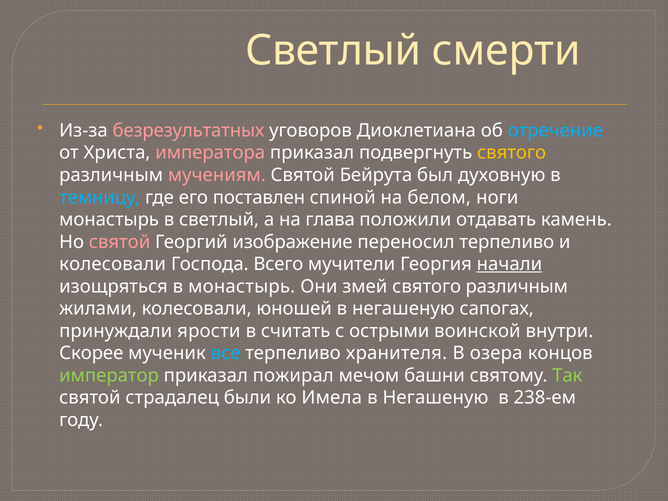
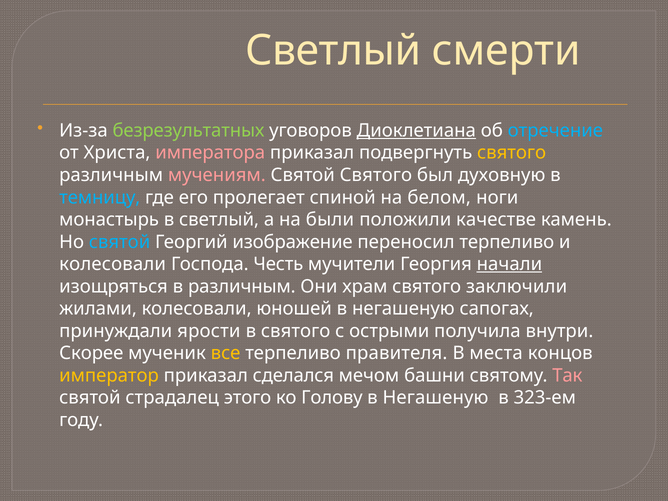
безрезультатных colour: pink -> light green
Диоклетиана underline: none -> present
Святой Бейрута: Бейрута -> Святого
поставлен: поставлен -> пролегает
глава: глава -> были
отдавать: отдавать -> качестве
святой at (120, 242) colour: pink -> light blue
Всего: Всего -> Честь
в монастырь: монастырь -> различным
змей: змей -> храм
различным at (517, 286): различным -> заключили
в считать: считать -> святого
воинской: воинской -> получила
все colour: light blue -> yellow
хранителя: хранителя -> правителя
озера: озера -> места
император colour: light green -> yellow
пожирал: пожирал -> сделался
Так colour: light green -> pink
были: были -> этого
Имела: Имела -> Голову
238-ем: 238-ем -> 323-ем
